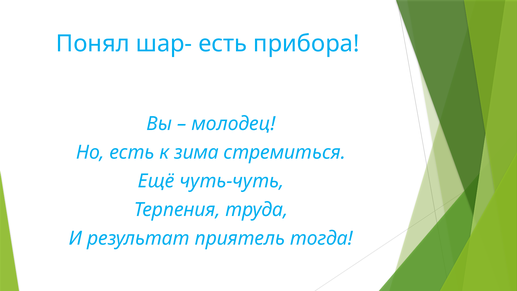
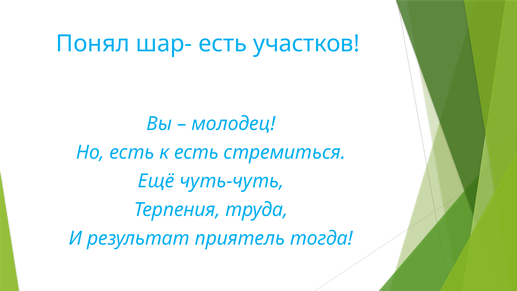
прибора: прибора -> участков
к зима: зима -> есть
